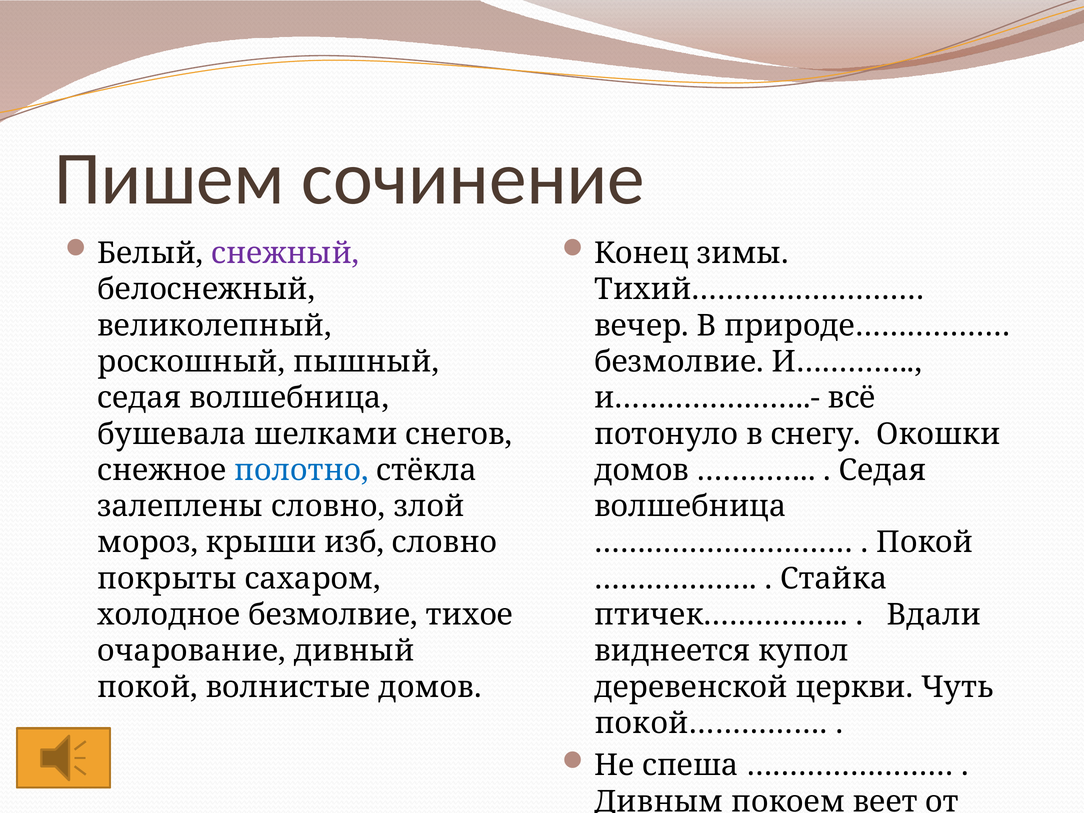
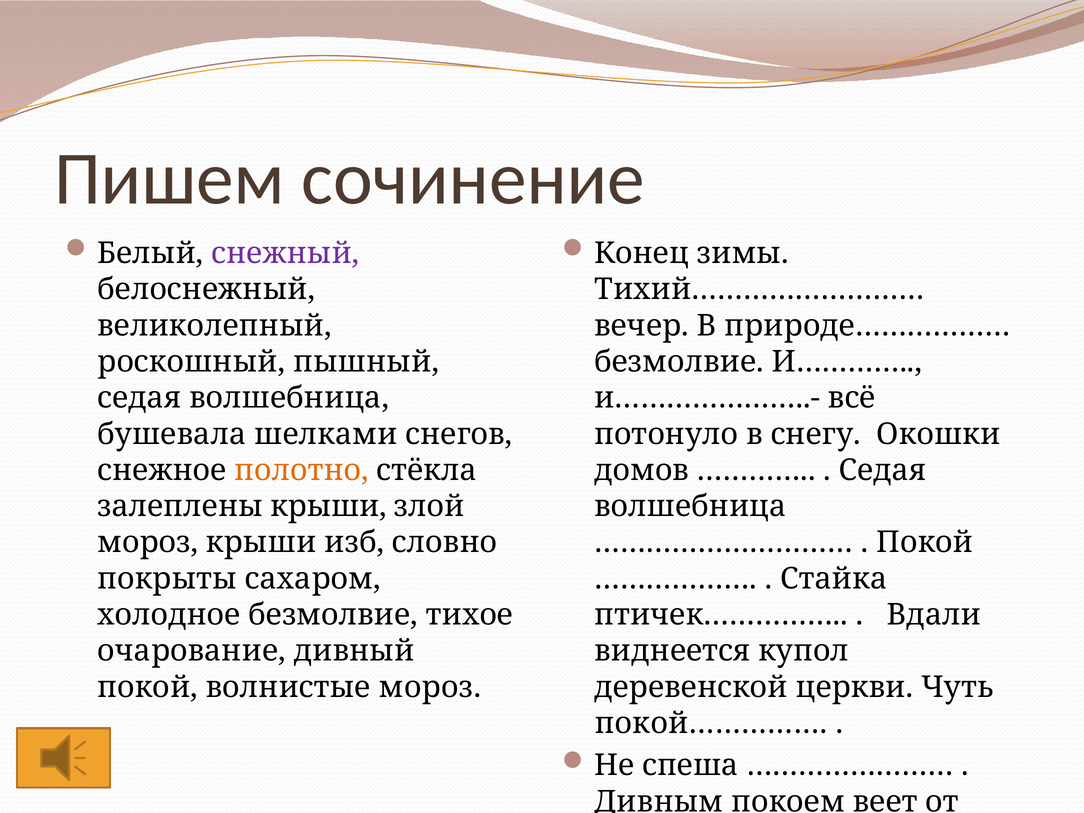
полотно colour: blue -> orange
залеплены словно: словно -> крыши
волнистые домов: домов -> мороз
